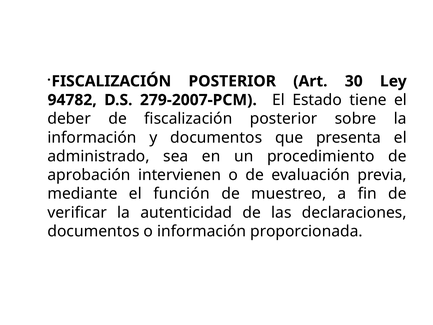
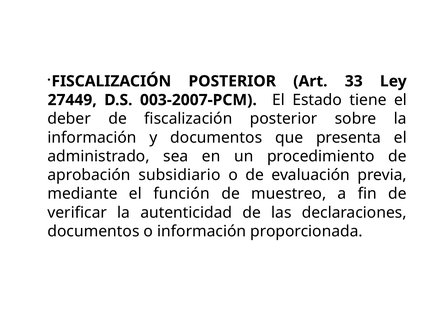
30: 30 -> 33
94782: 94782 -> 27449
279-2007-PCM: 279-2007-PCM -> 003-2007-PCM
intervienen: intervienen -> subsidiario
